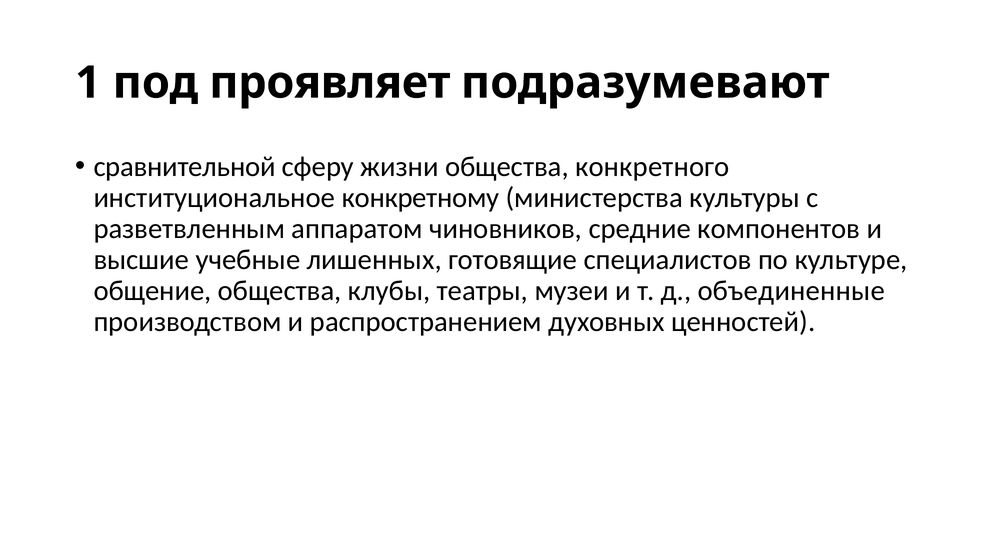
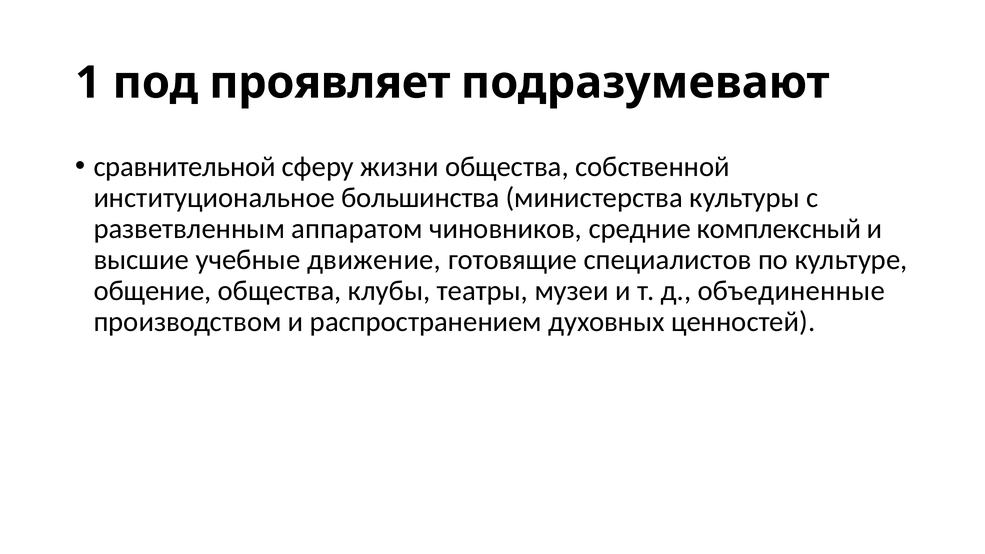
конкретного: конкретного -> собственной
конкретному: конкретному -> большинства
компонентов: компонентов -> комплексный
лишенных: лишенных -> движение
